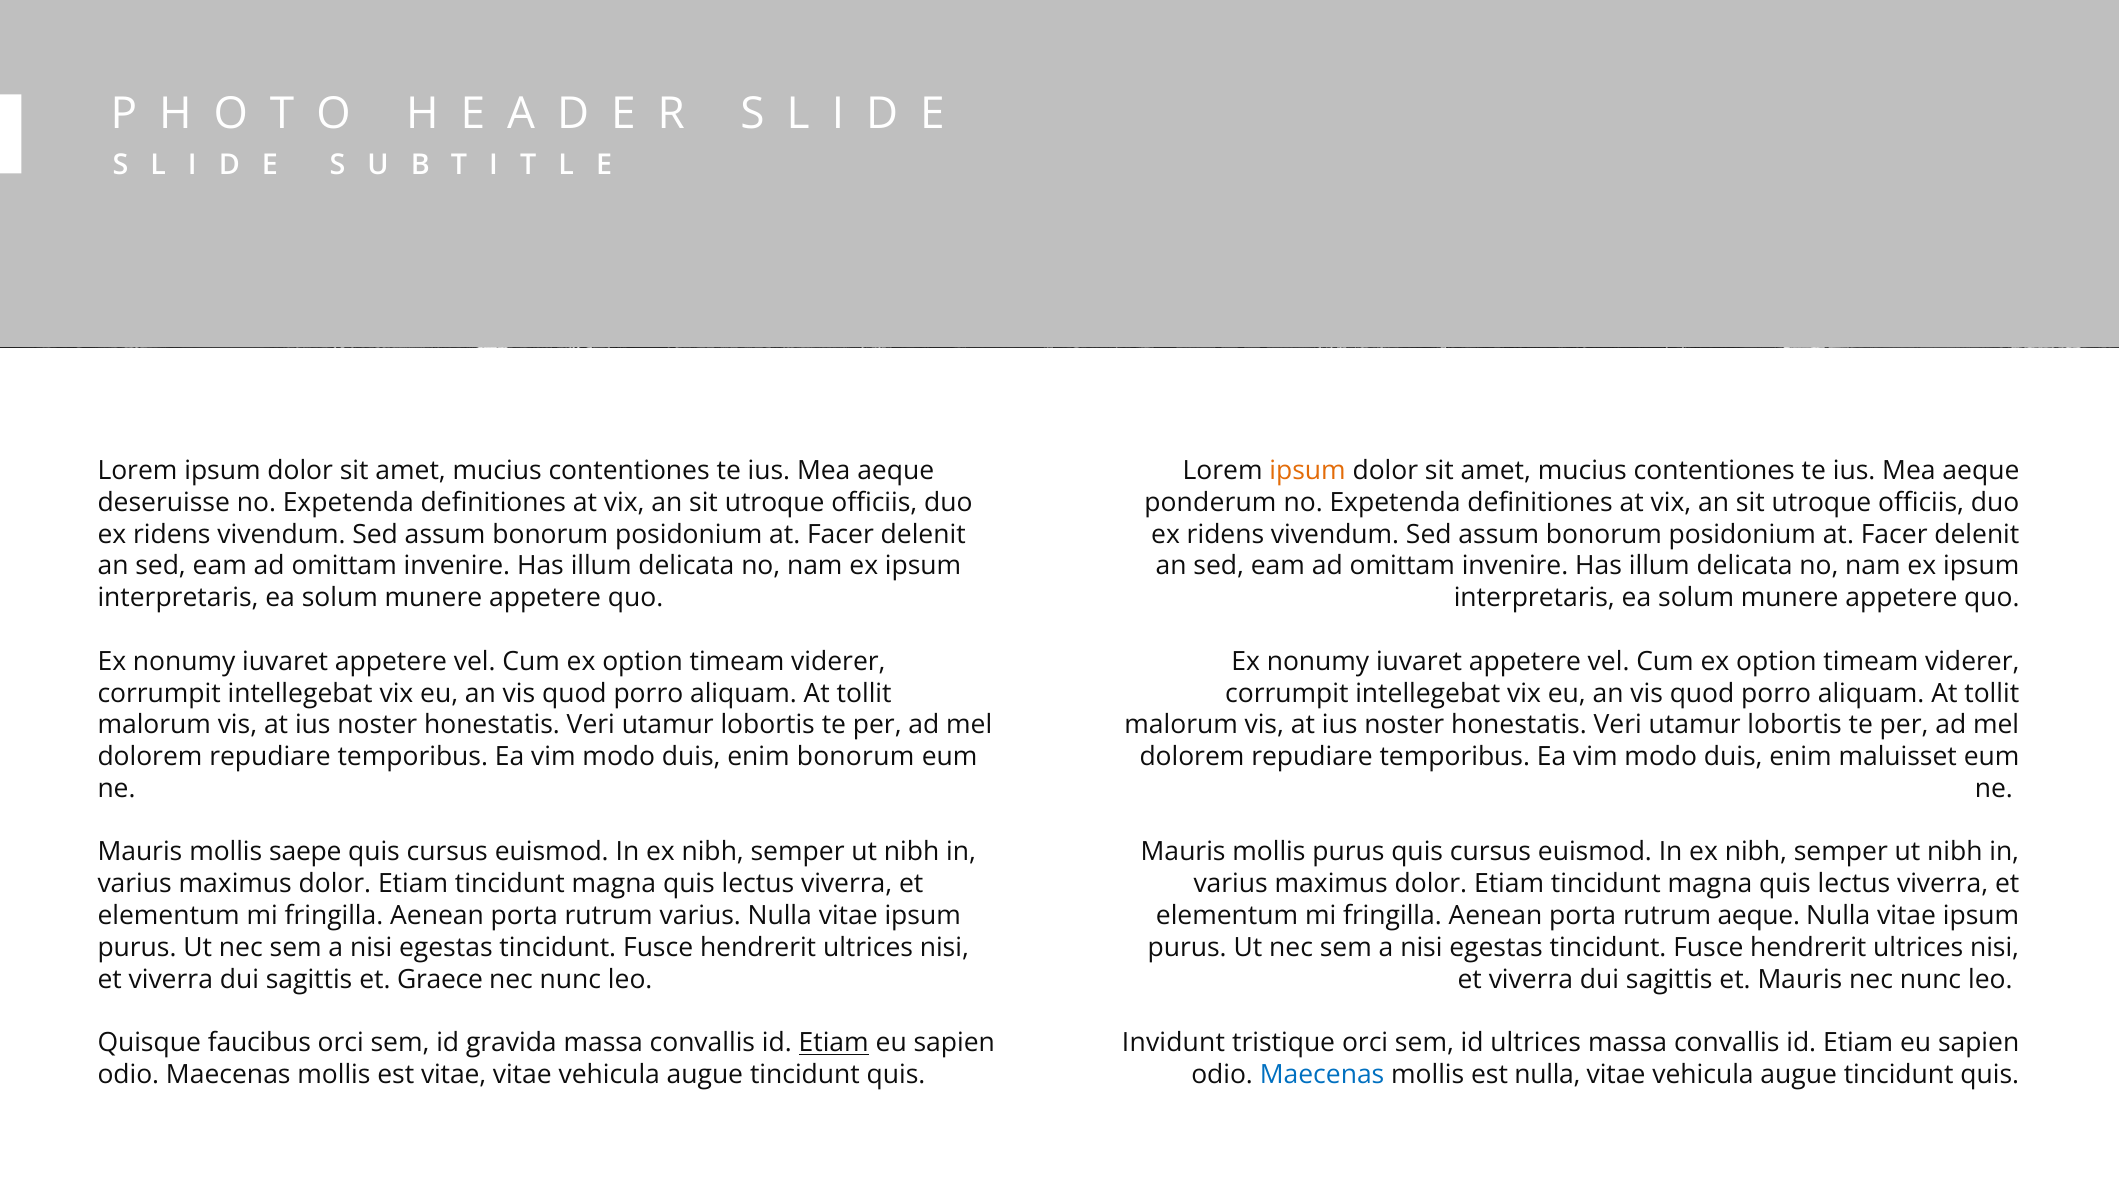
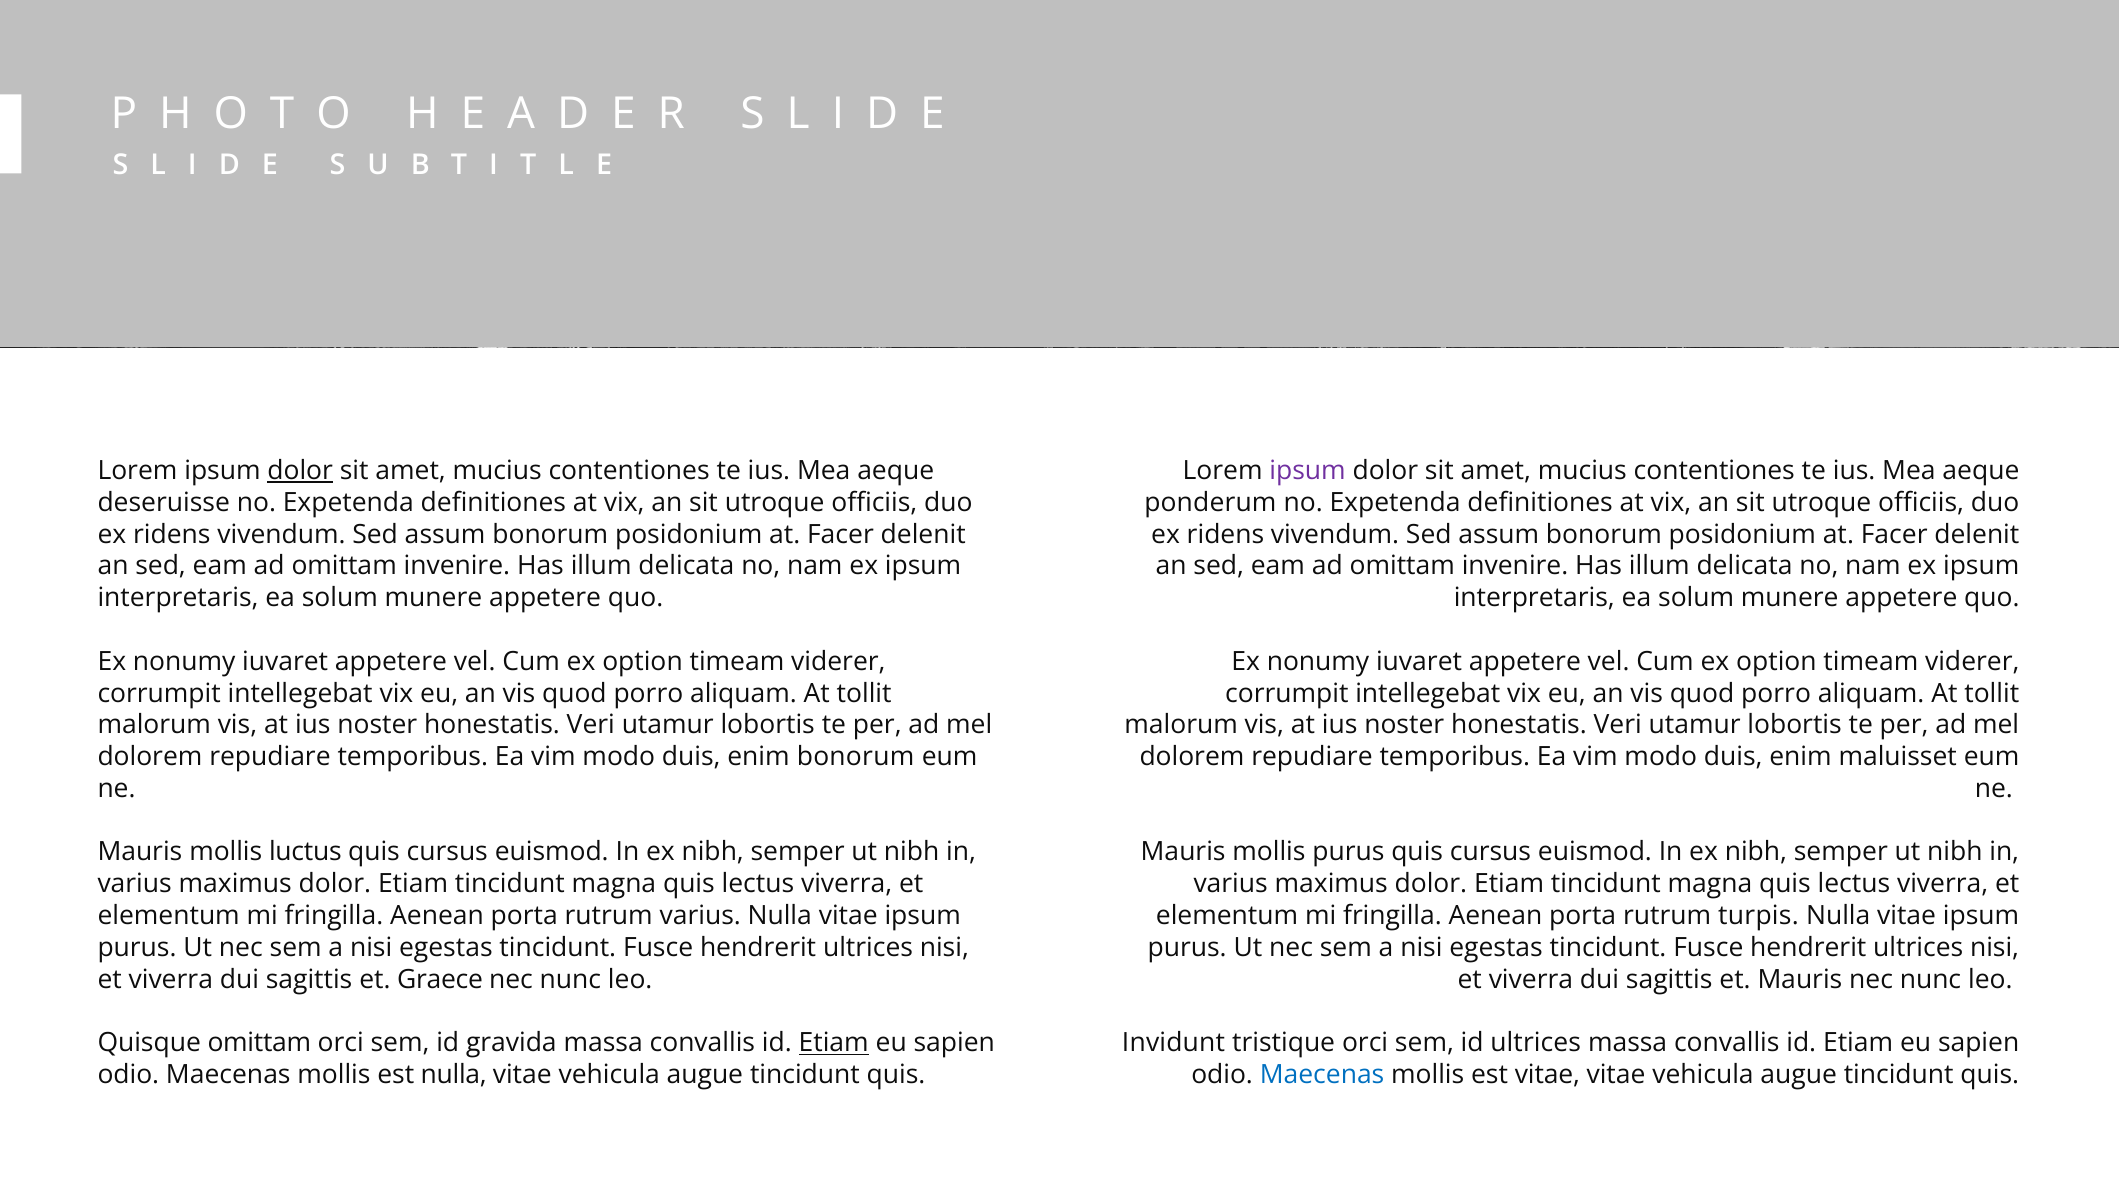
dolor at (300, 471) underline: none -> present
ipsum at (1308, 471) colour: orange -> purple
saepe: saepe -> luctus
rutrum aeque: aeque -> turpis
Quisque faucibus: faucibus -> omittam
est vitae: vitae -> nulla
est nulla: nulla -> vitae
